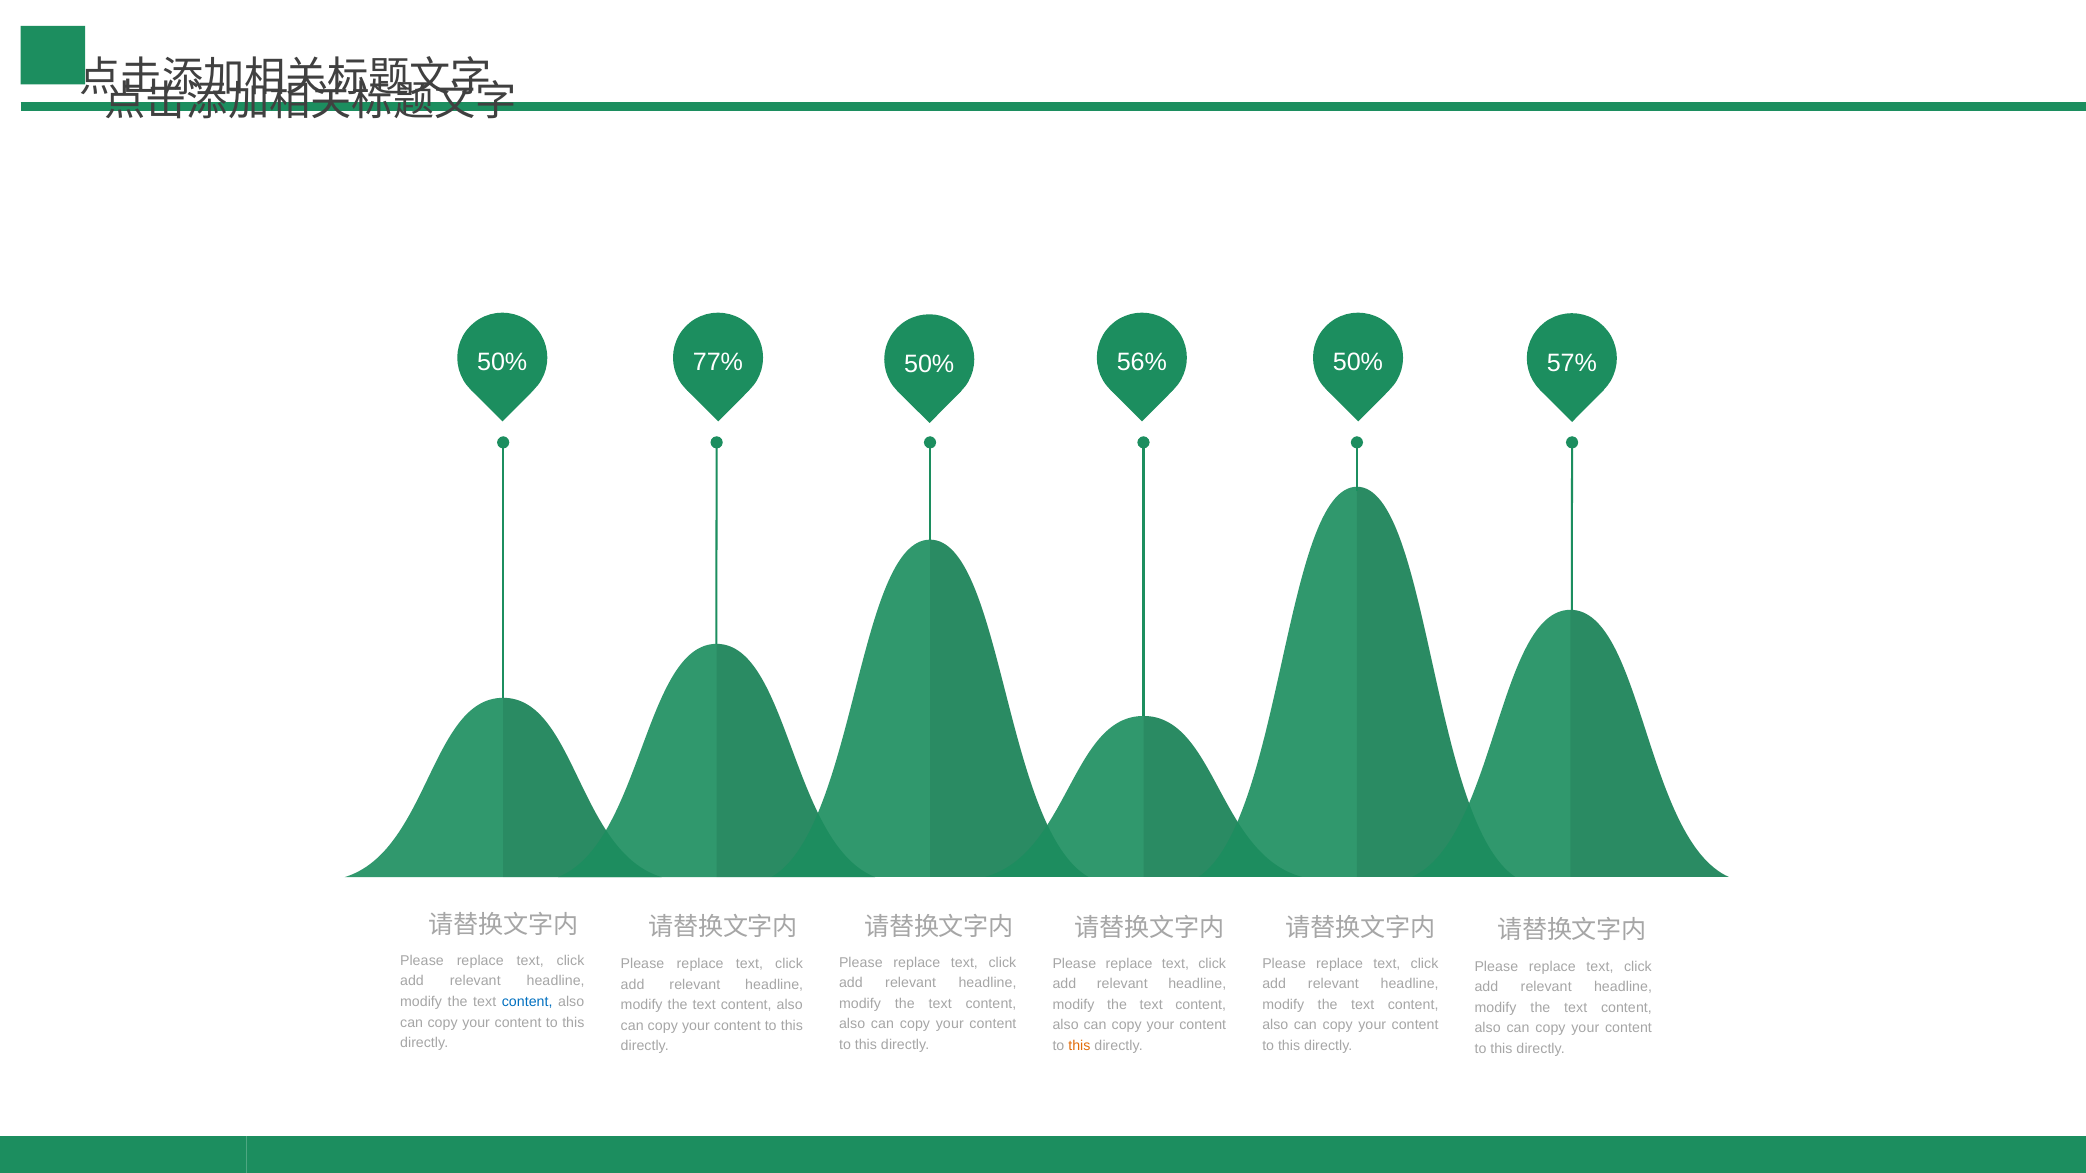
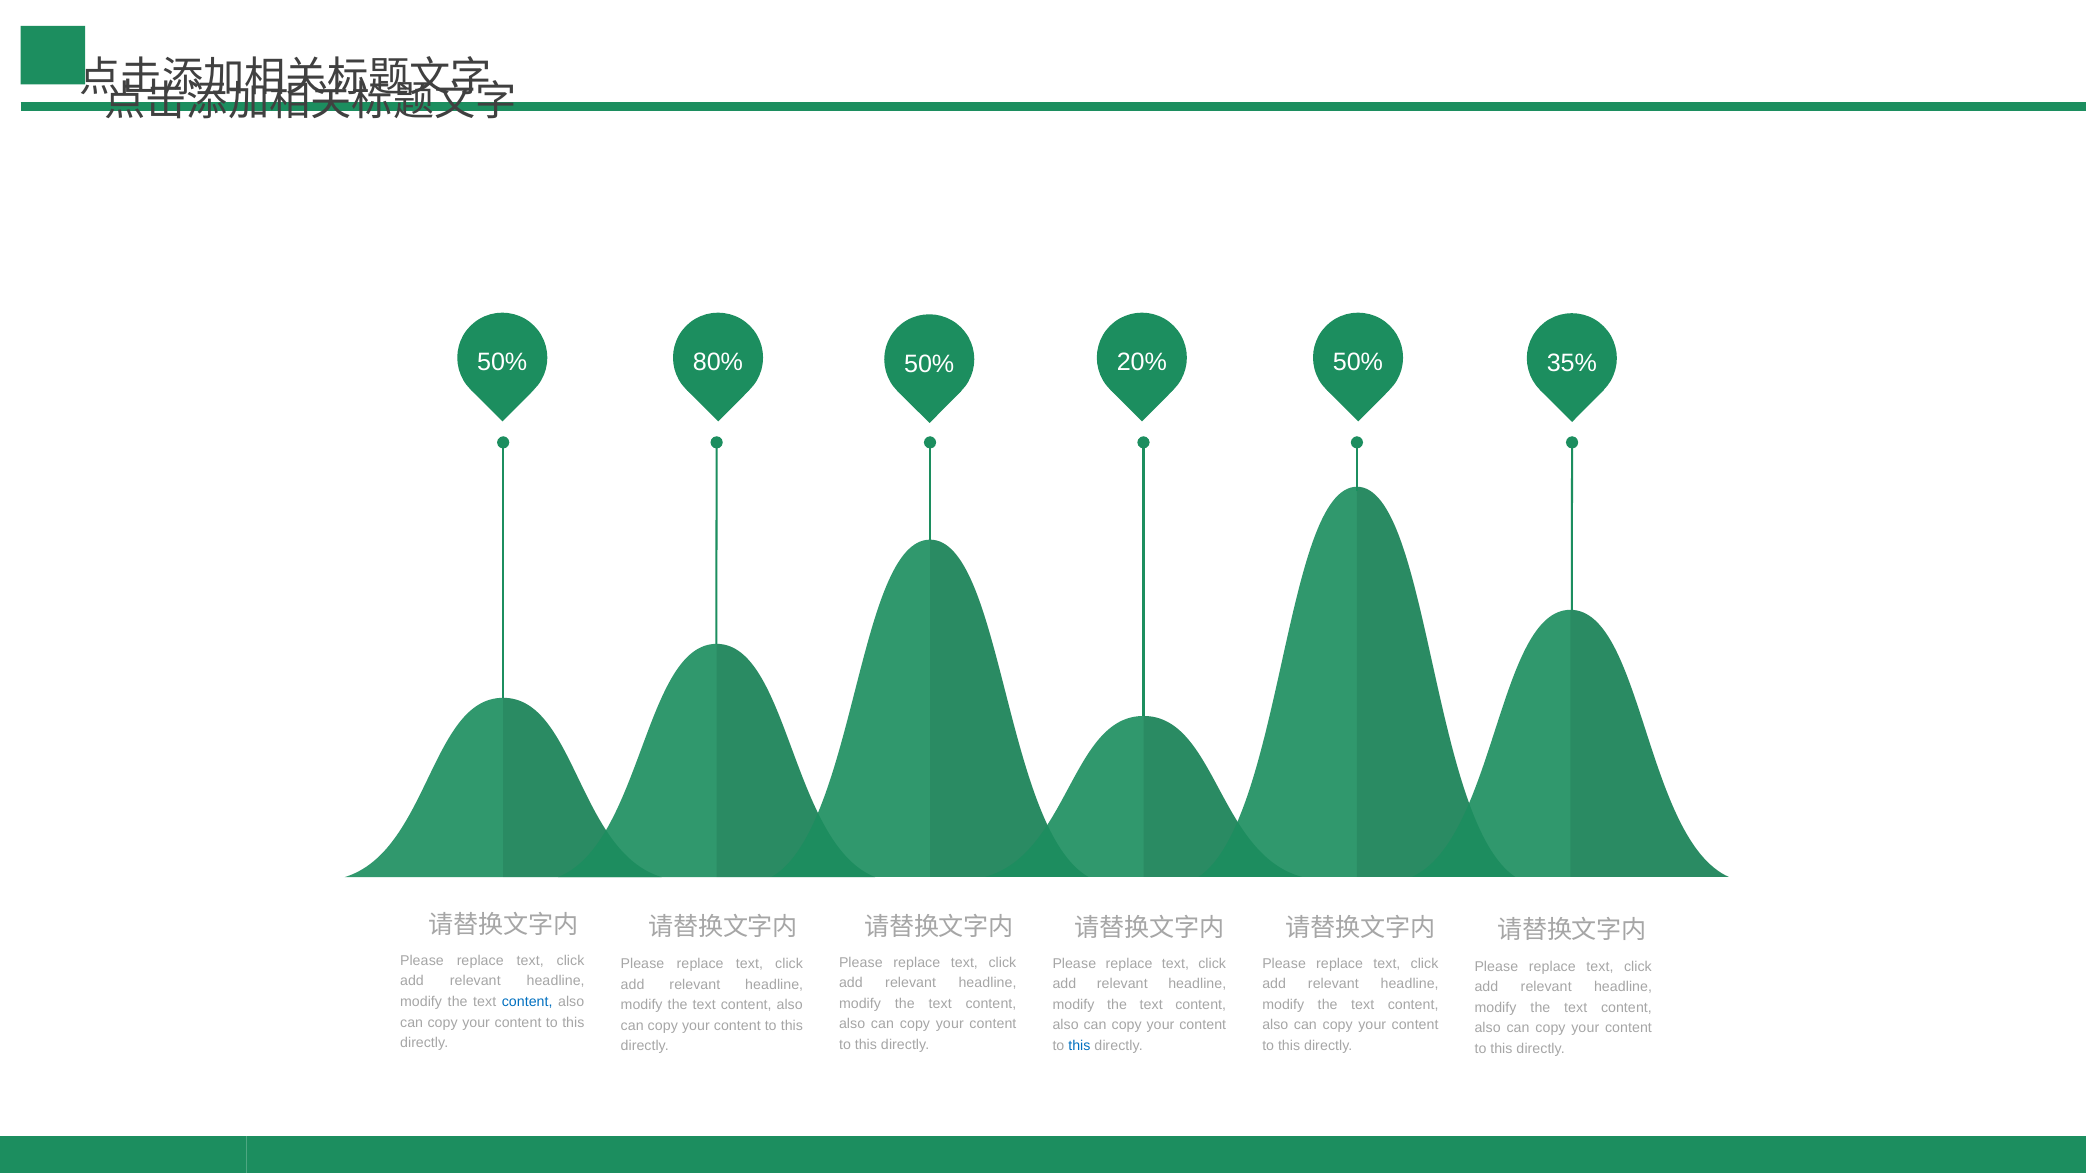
77%: 77% -> 80%
56%: 56% -> 20%
57%: 57% -> 35%
this at (1079, 1046) colour: orange -> blue
